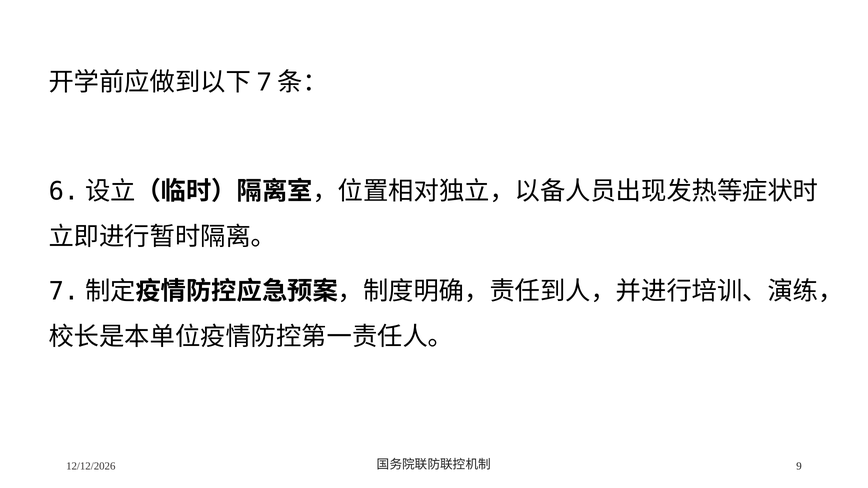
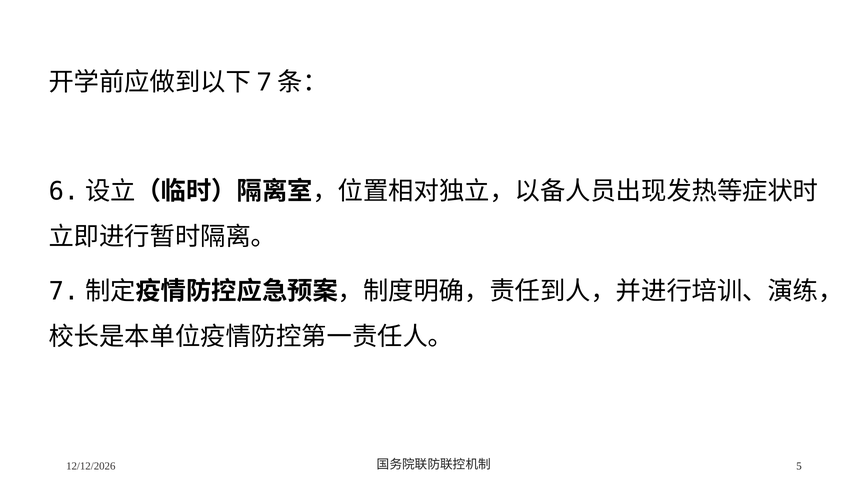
9: 9 -> 5
